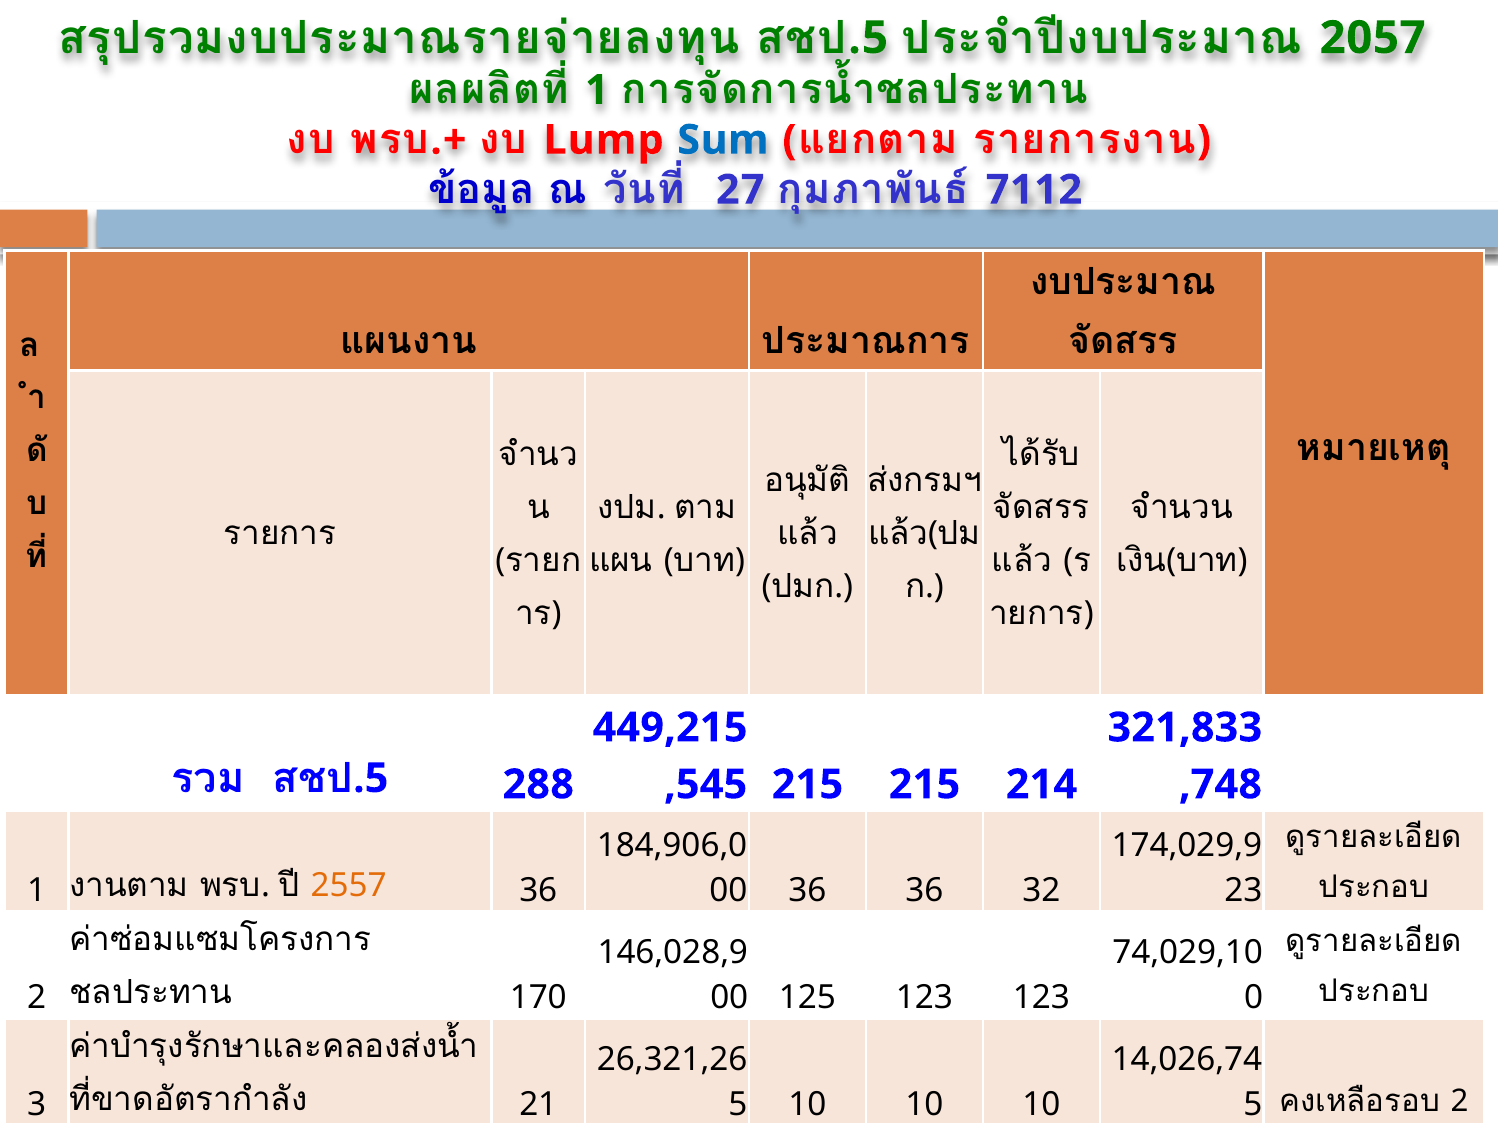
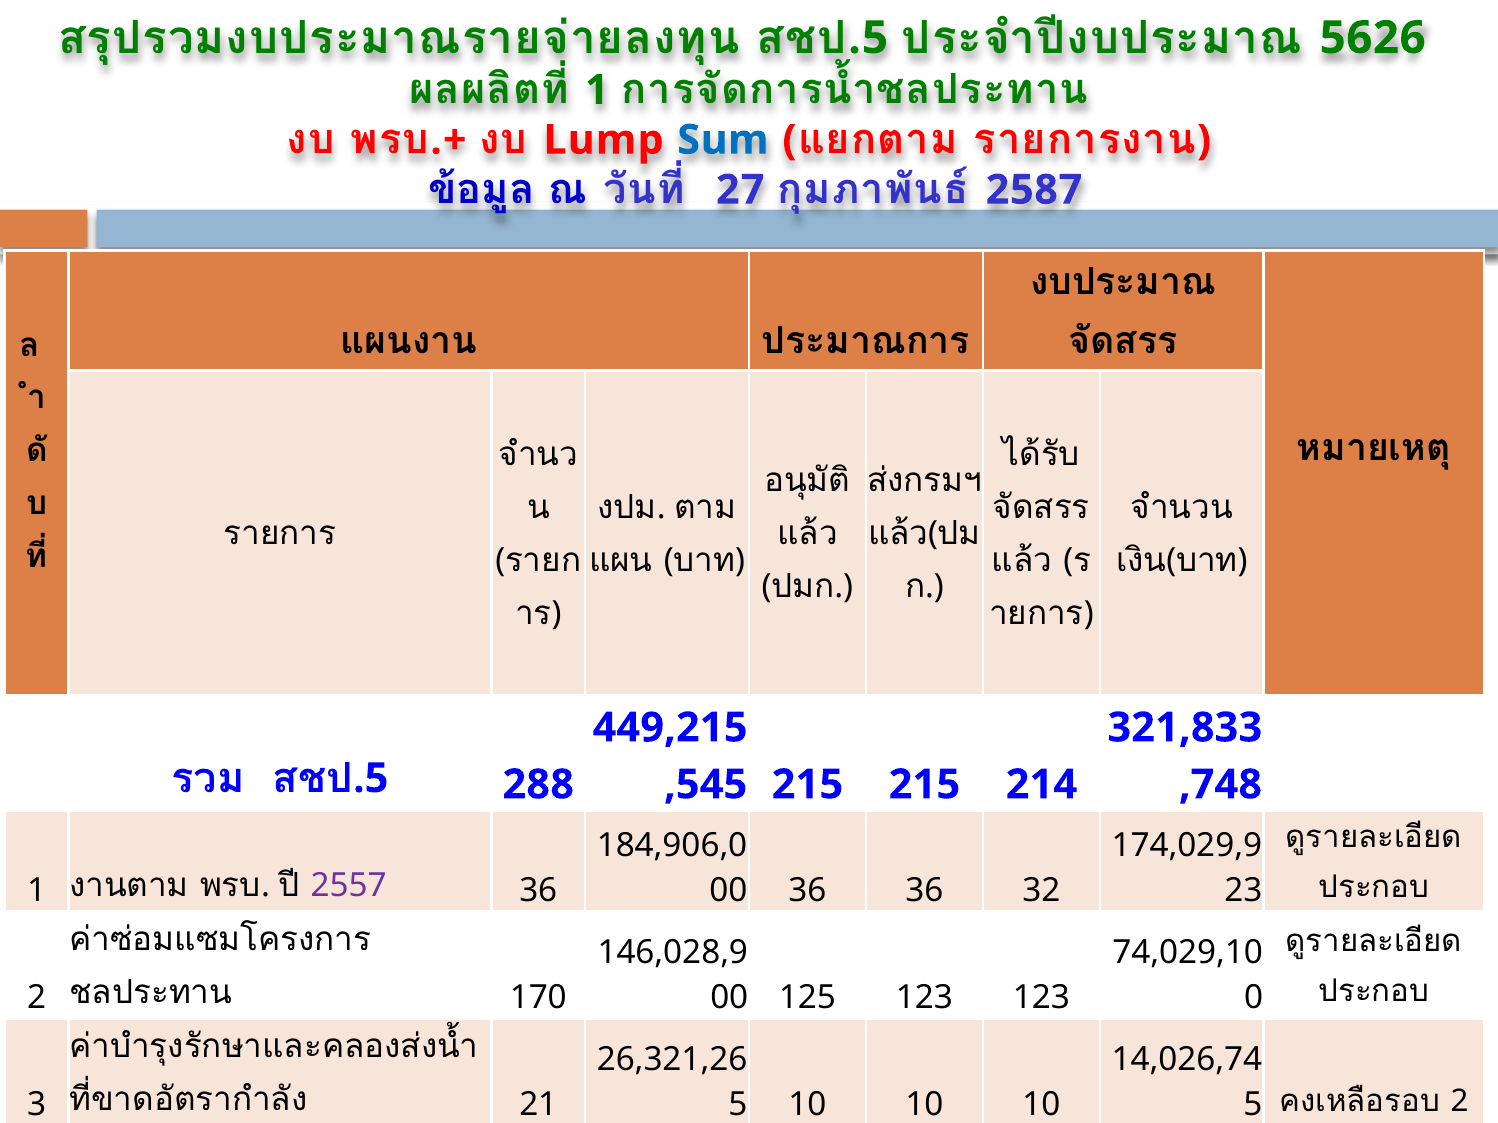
2057: 2057 -> 5626
7112: 7112 -> 2587
2557 colour: orange -> purple
